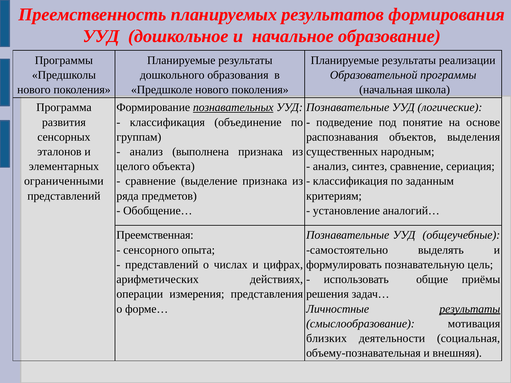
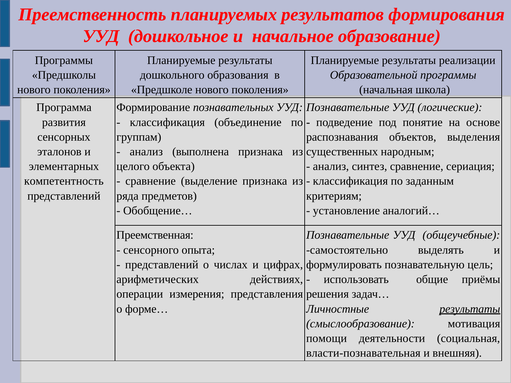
познавательных underline: present -> none
ограниченными: ограниченными -> компетентность
близких: близких -> помощи
объему-познавательная: объему-познавательная -> власти-познавательная
